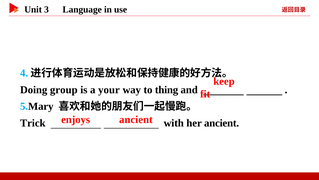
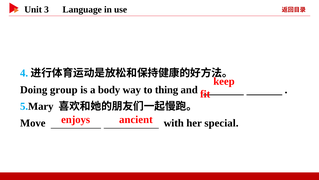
your: your -> body
Trick: Trick -> Move
her ancient: ancient -> special
